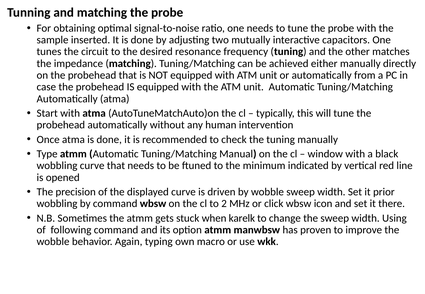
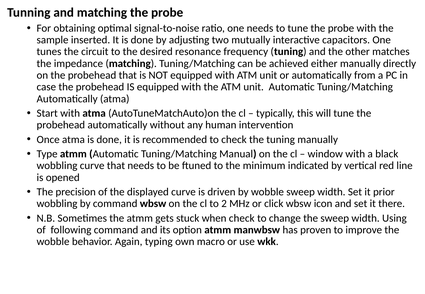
when karelk: karelk -> check
